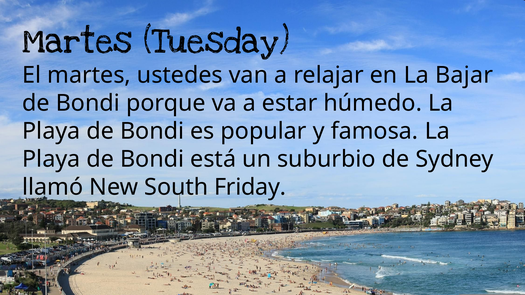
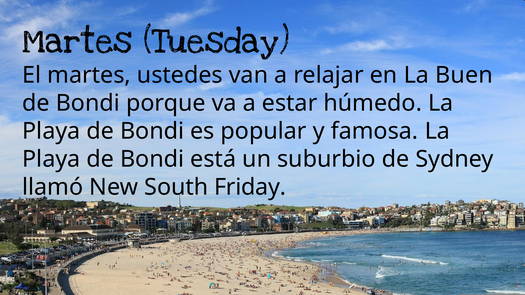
Bajar: Bajar -> Buen
